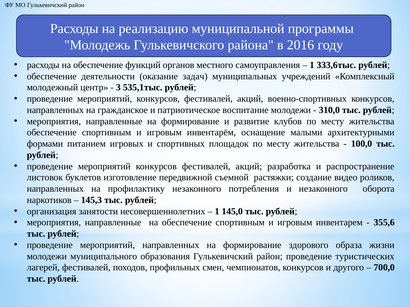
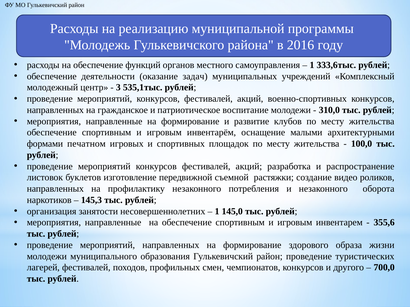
питанием: питанием -> печатном
